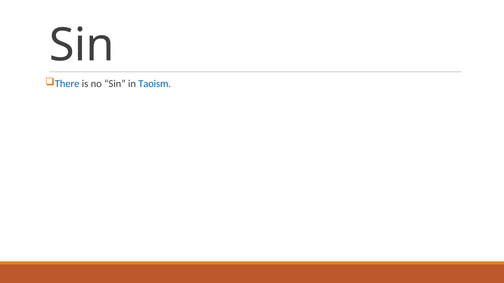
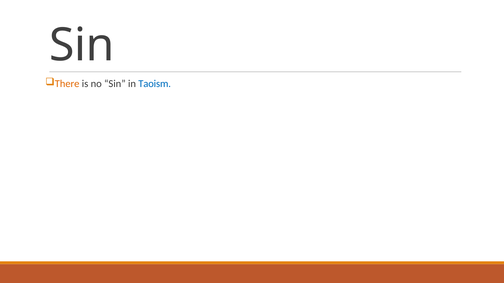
There colour: blue -> orange
